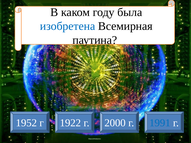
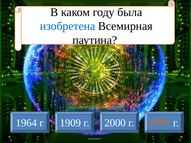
1952: 1952 -> 1964
1922: 1922 -> 1909
1991 colour: blue -> orange
